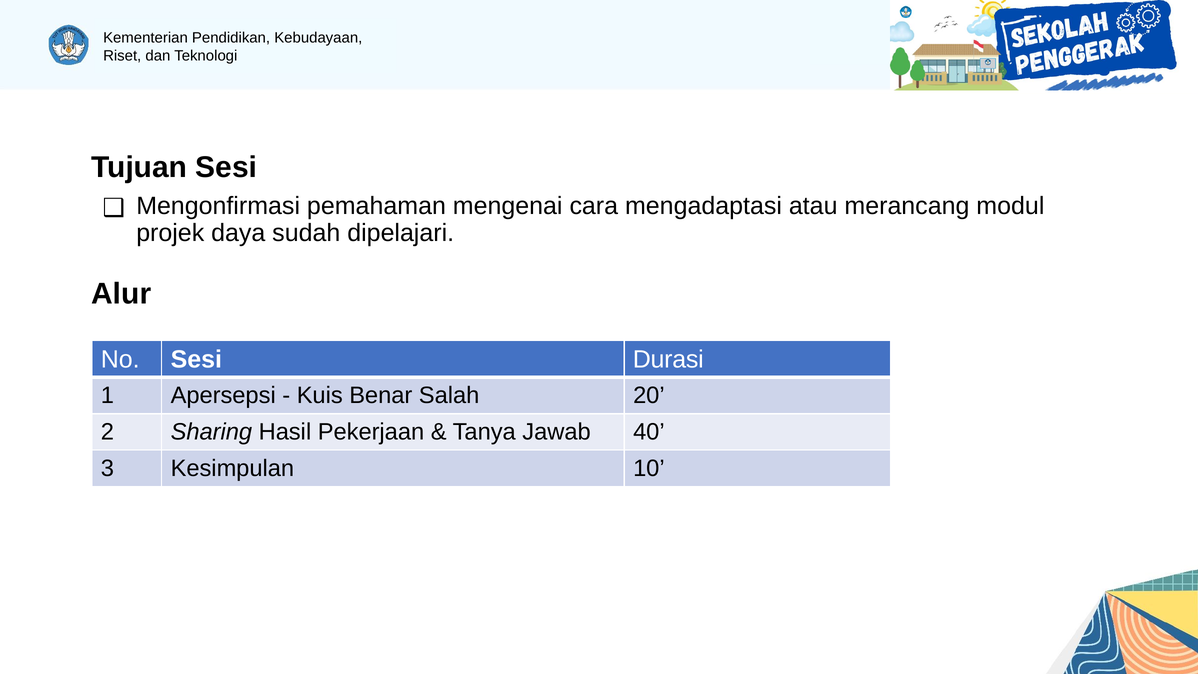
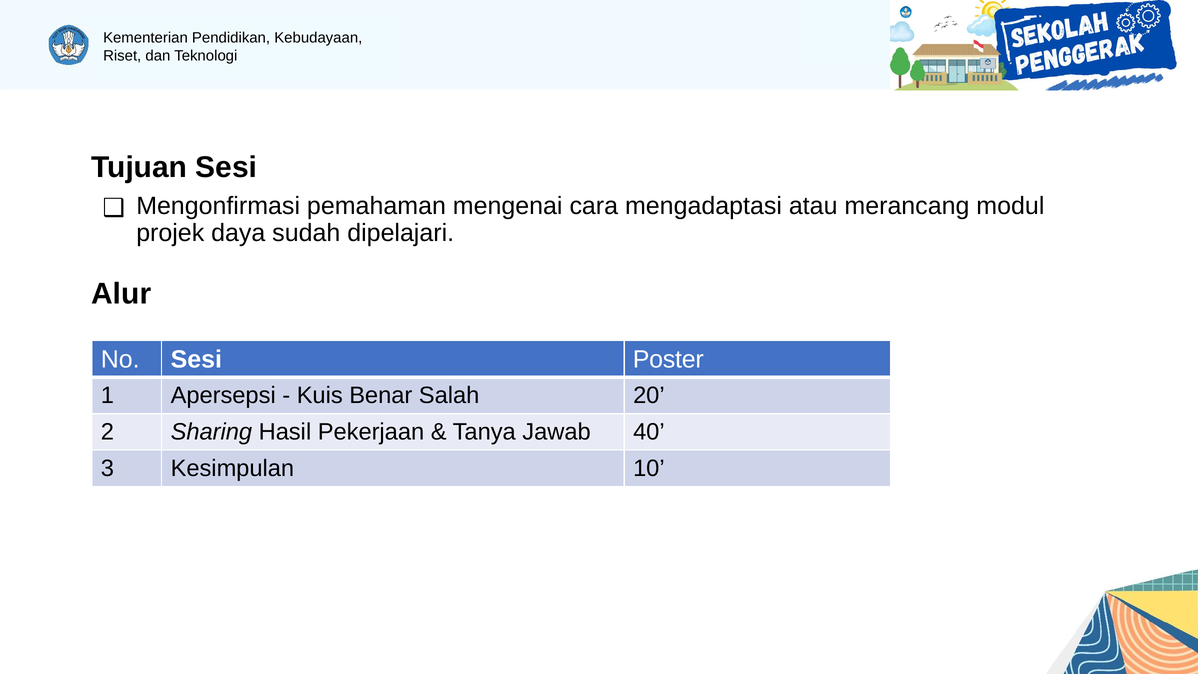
Durasi: Durasi -> Poster
